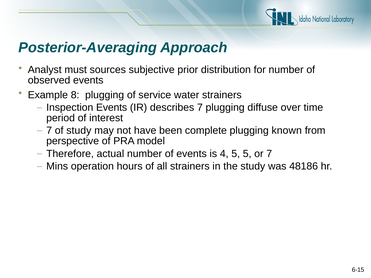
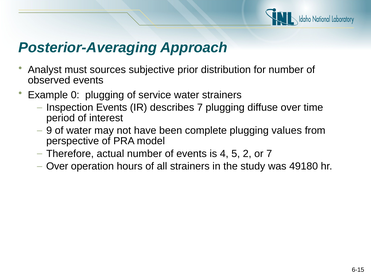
8: 8 -> 0
7 at (49, 131): 7 -> 9
of study: study -> water
known: known -> values
5 5: 5 -> 2
Mins at (57, 166): Mins -> Over
48186: 48186 -> 49180
